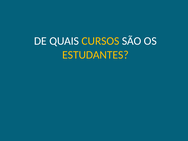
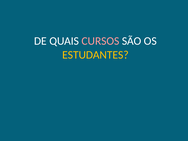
CURSOS colour: yellow -> pink
